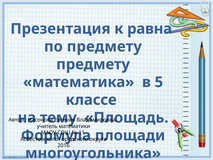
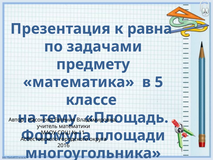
по предмету: предмету -> задачами
